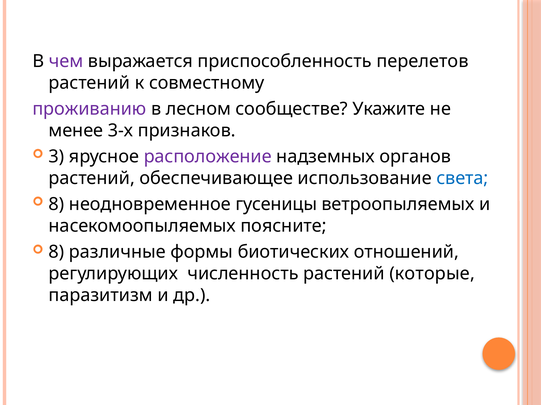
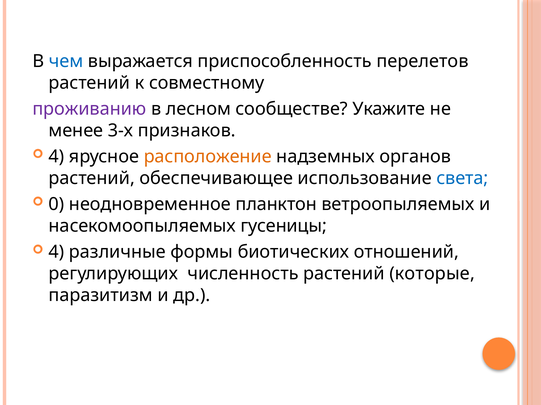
чем colour: purple -> blue
3 at (56, 157): 3 -> 4
расположение colour: purple -> orange
8 at (56, 205): 8 -> 0
гусеницы: гусеницы -> планктон
поясните: поясните -> гусеницы
8 at (56, 252): 8 -> 4
